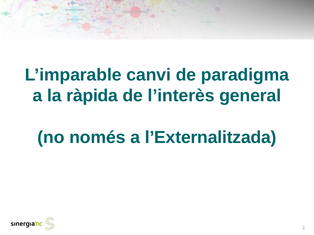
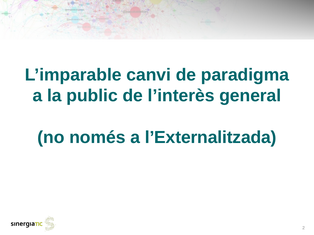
ràpida: ràpida -> public
